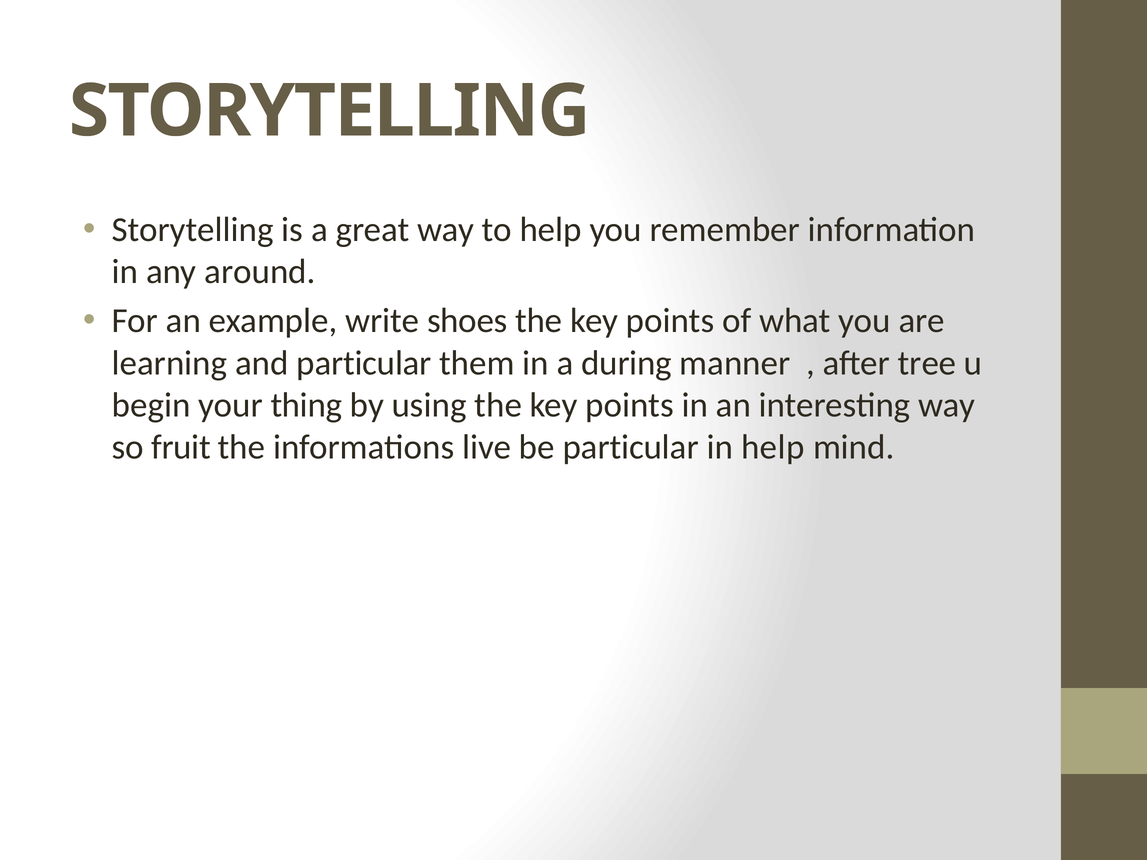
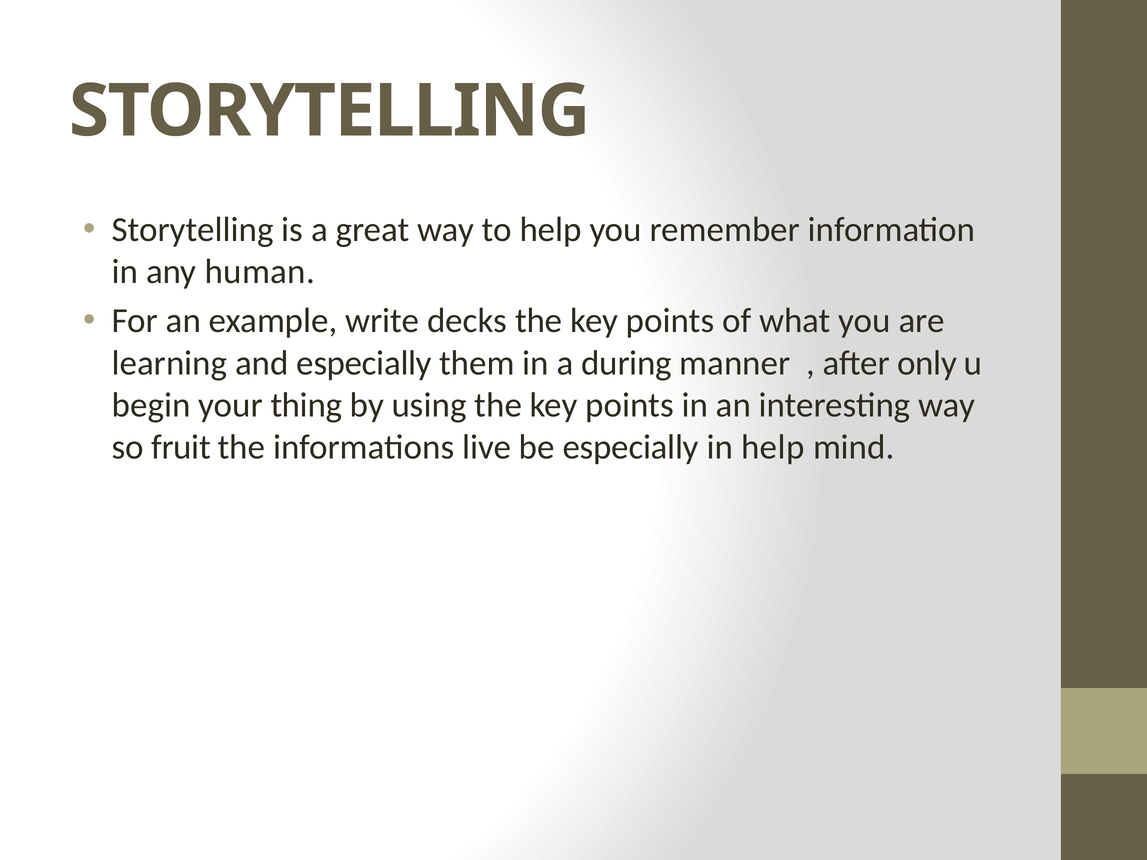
around: around -> human
shoes: shoes -> decks
and particular: particular -> especially
tree: tree -> only
be particular: particular -> especially
